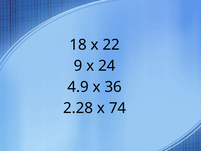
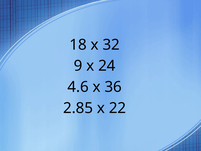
22: 22 -> 32
4.9: 4.9 -> 4.6
2.28: 2.28 -> 2.85
74: 74 -> 22
